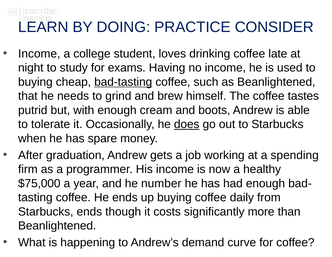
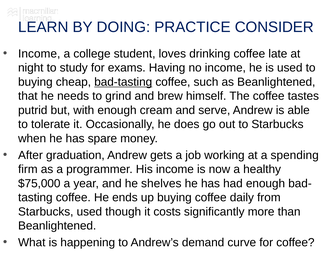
boots: boots -> serve
does underline: present -> none
number: number -> shelves
Starbucks ends: ends -> used
